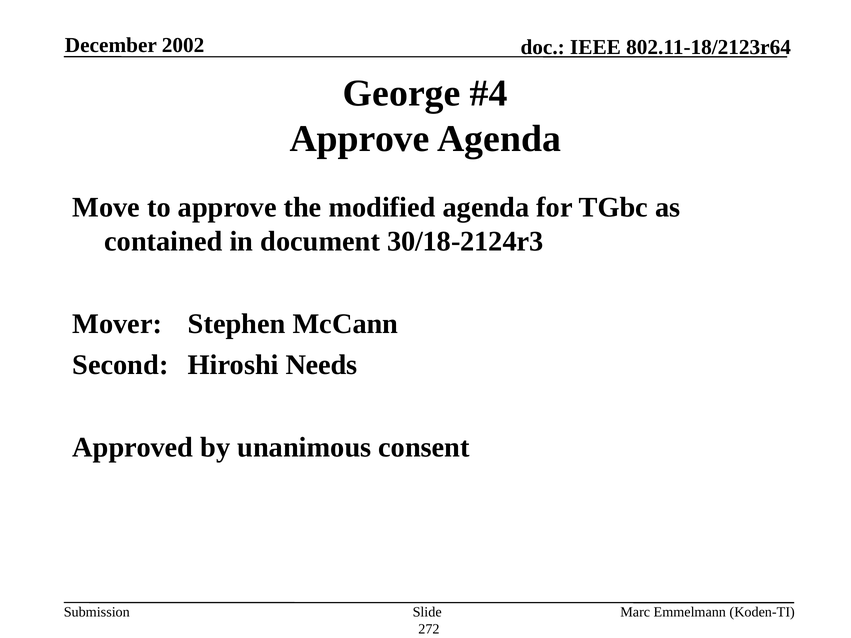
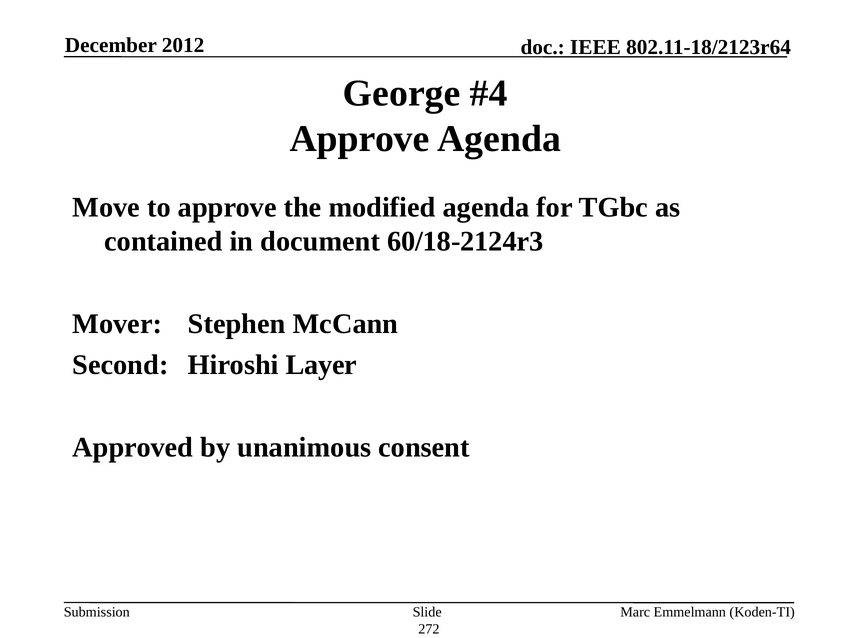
2002: 2002 -> 2012
30/18-2124r3: 30/18-2124r3 -> 60/18-2124r3
Needs: Needs -> Layer
